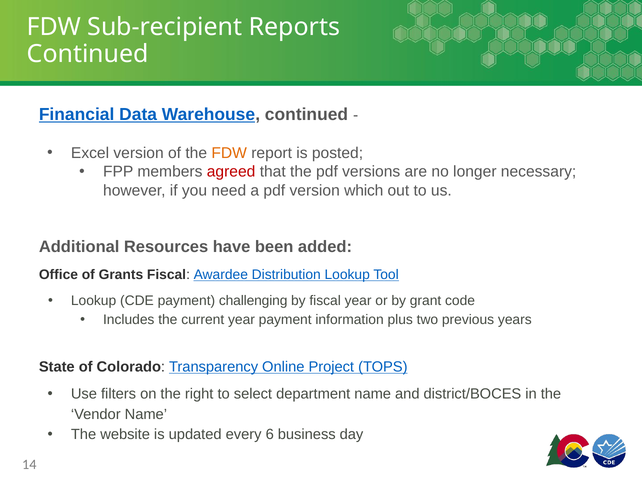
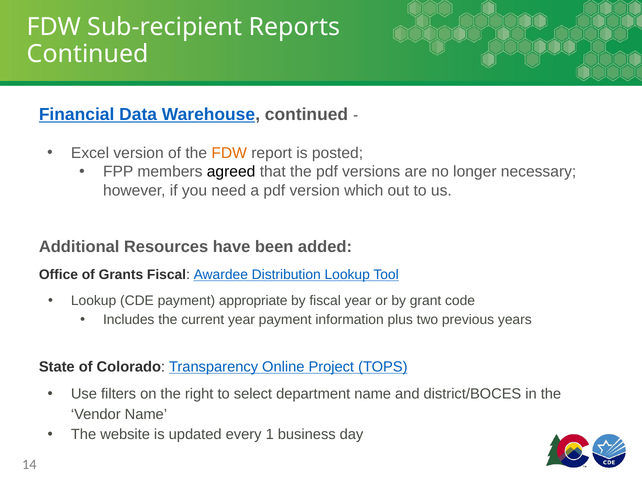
agreed colour: red -> black
challenging: challenging -> appropriate
6: 6 -> 1
